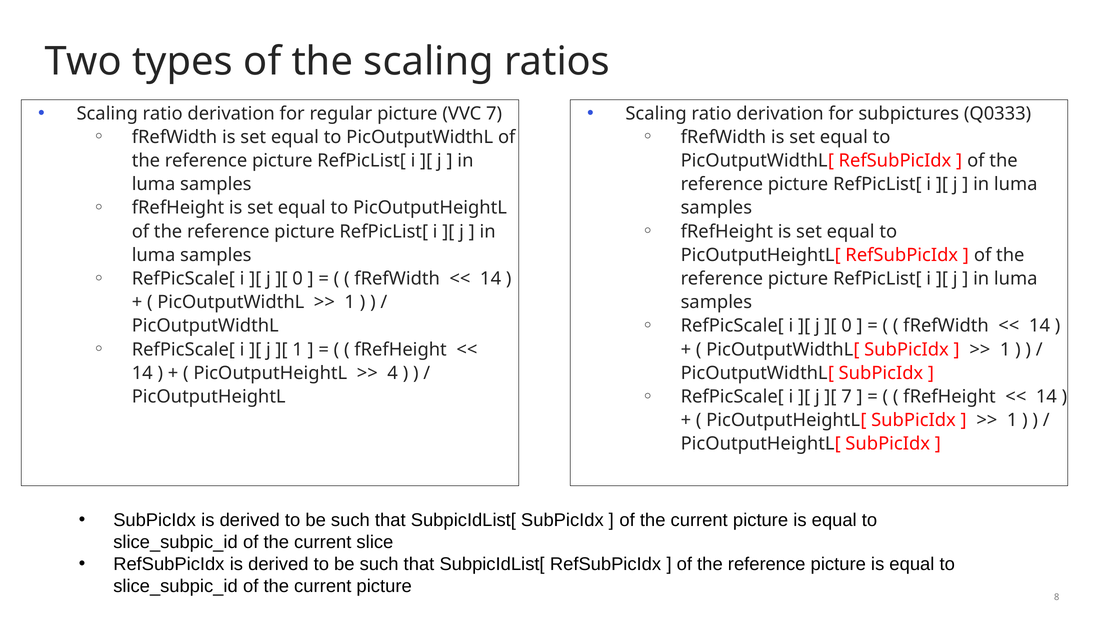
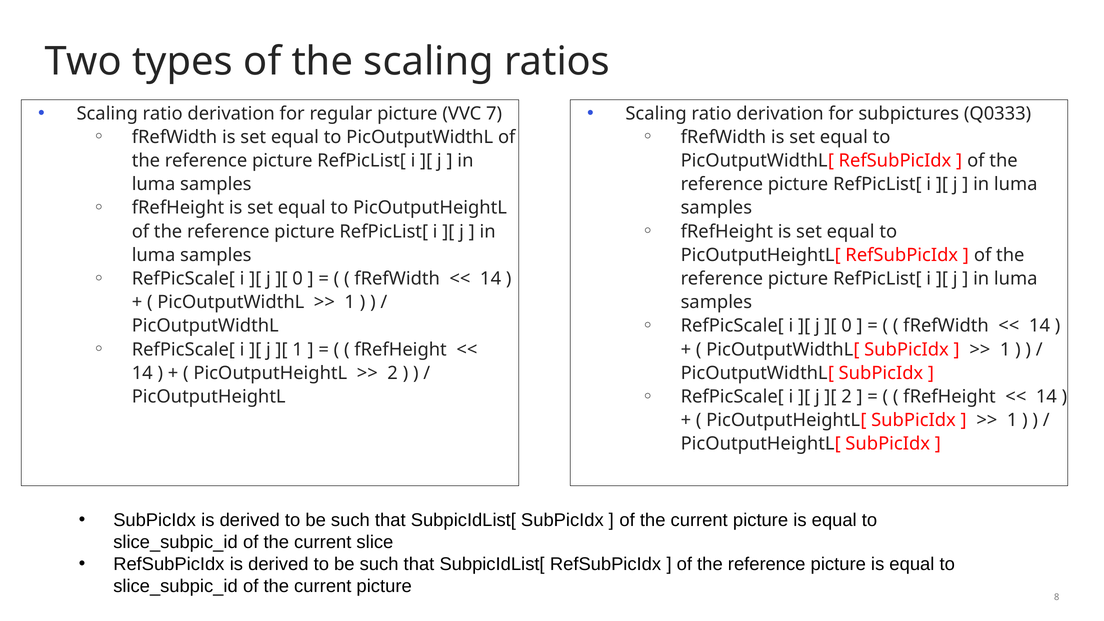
4 at (393, 373): 4 -> 2
7 at (847, 397): 7 -> 2
